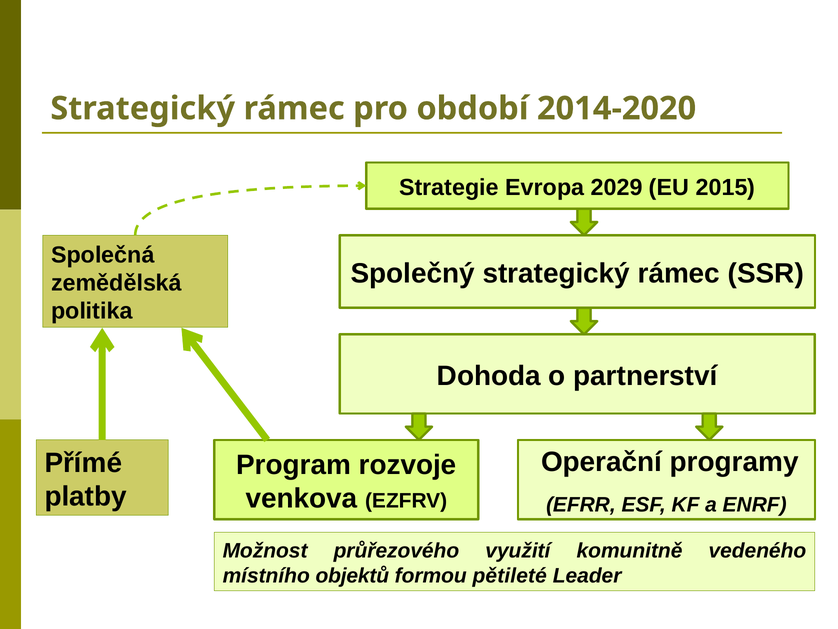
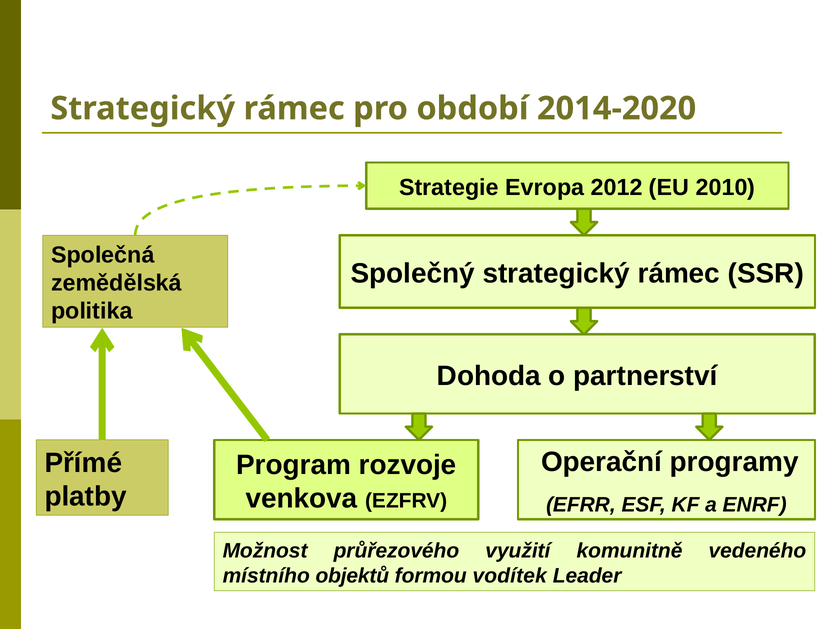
2029: 2029 -> 2012
2015: 2015 -> 2010
pětileté: pětileté -> vodítek
